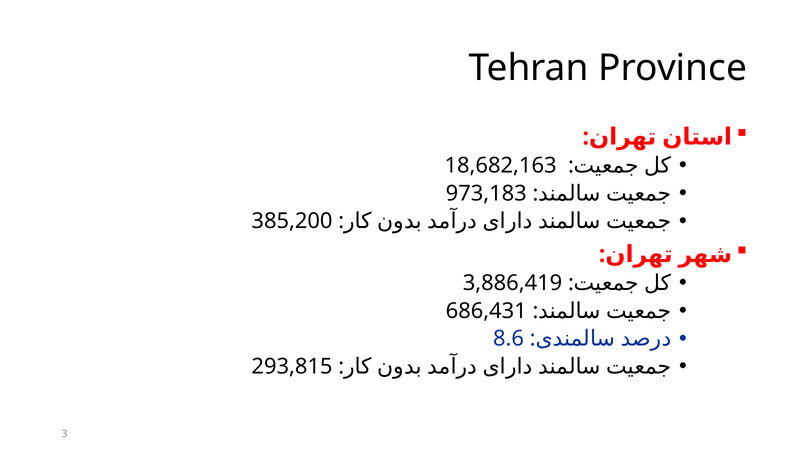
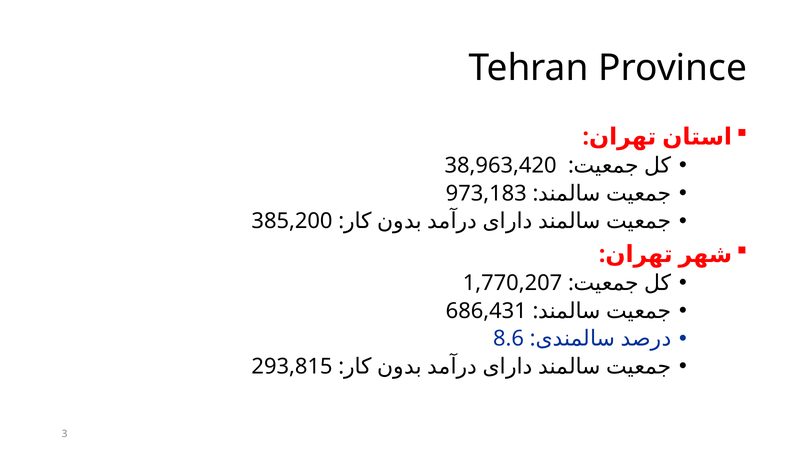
18,682,163: 18,682,163 -> 38,963,420
3,886,419: 3,886,419 -> 1,770,207
